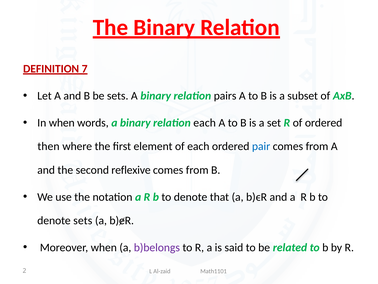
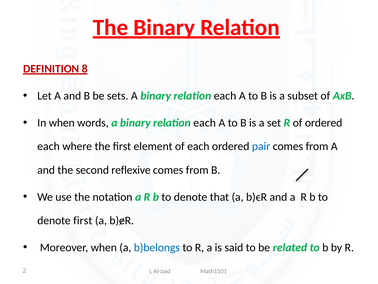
7: 7 -> 8
pairs at (225, 96): pairs -> each
then at (48, 146): then -> each
denote sets: sets -> first
b)belongs colour: purple -> blue
